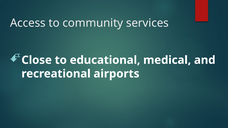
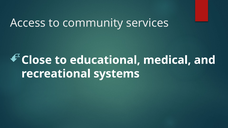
airports: airports -> systems
